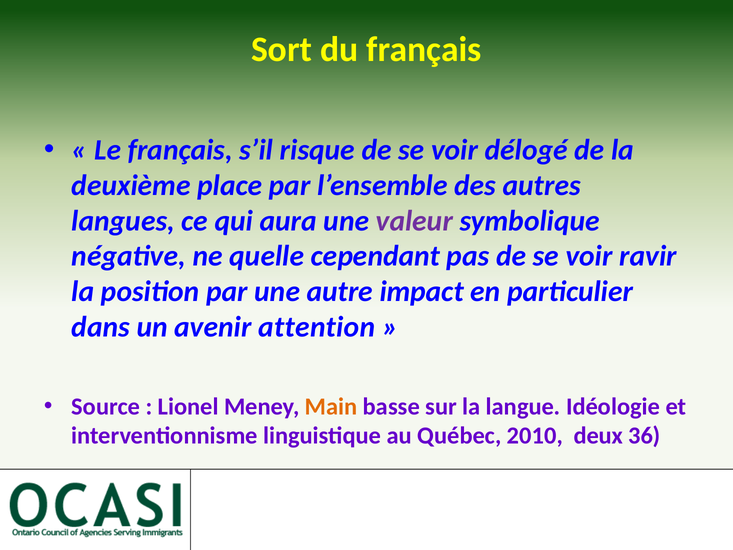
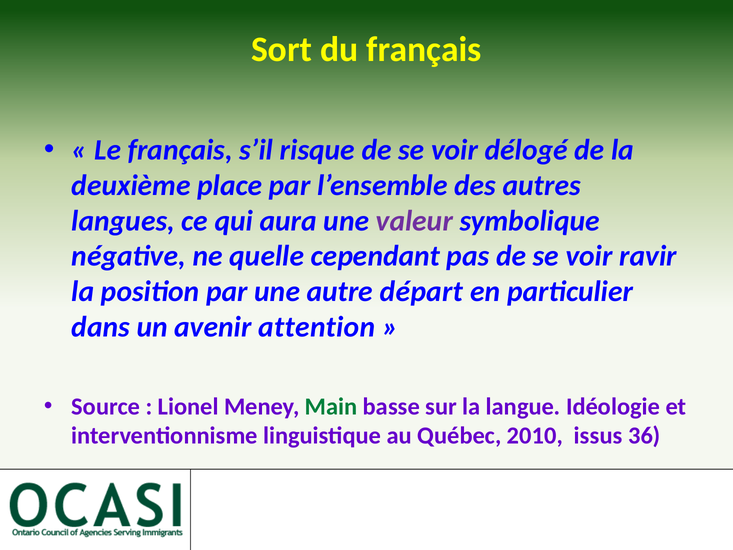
impact: impact -> départ
Main colour: orange -> green
deux: deux -> issus
